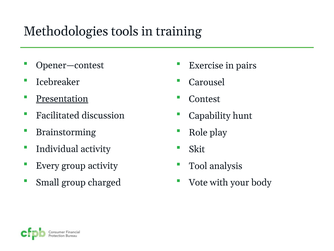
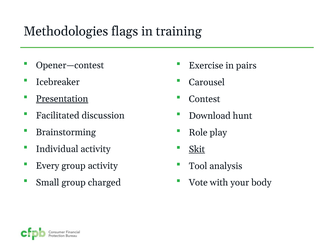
tools: tools -> flags
Capability: Capability -> Download
Skit underline: none -> present
